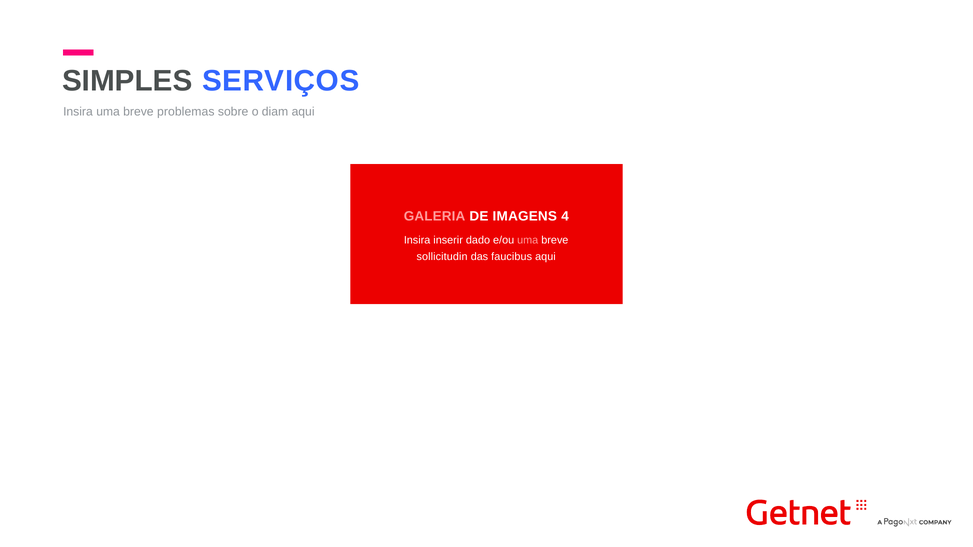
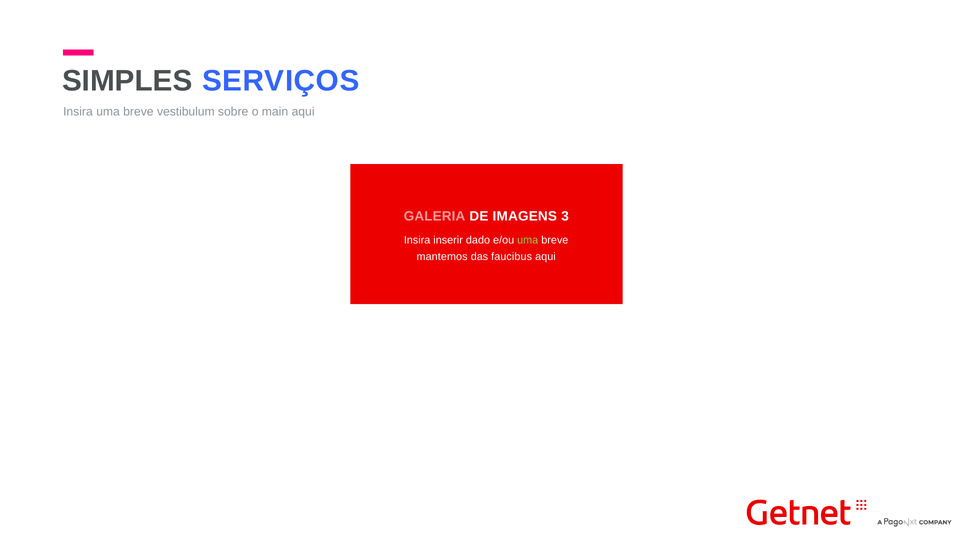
problemas: problemas -> vestibulum
diam: diam -> main
4: 4 -> 3
uma at (528, 240) colour: pink -> light green
sollicitudin: sollicitudin -> mantemos
